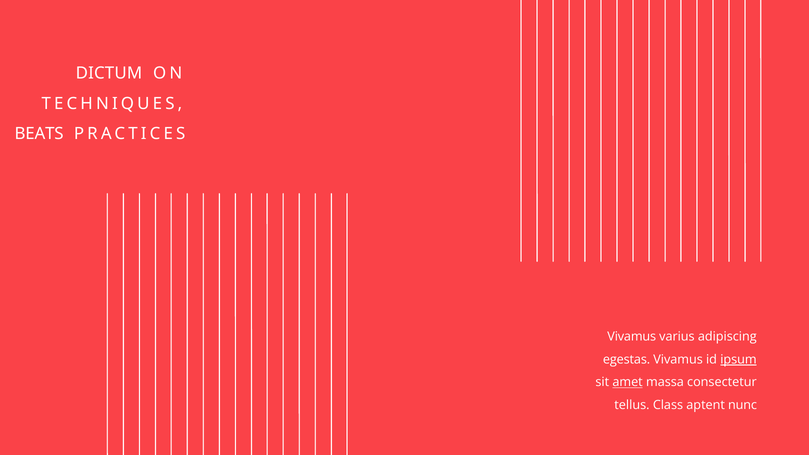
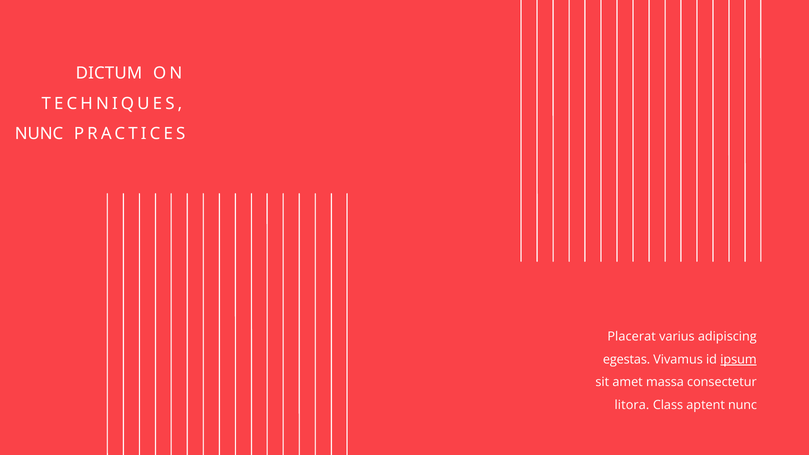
BEATS at (39, 134): BEATS -> NUNC
Vivamus at (632, 337): Vivamus -> Placerat
amet underline: present -> none
tellus: tellus -> litora
